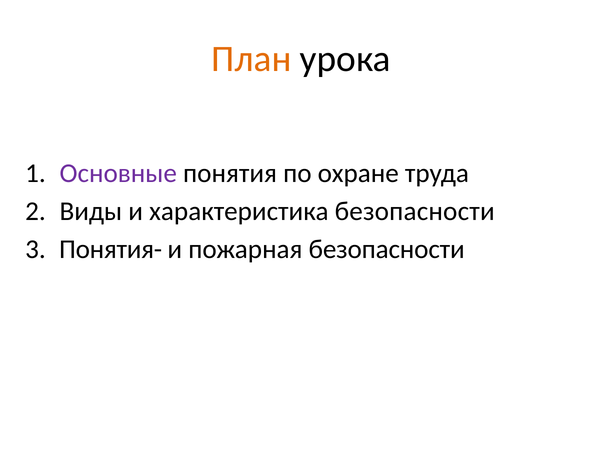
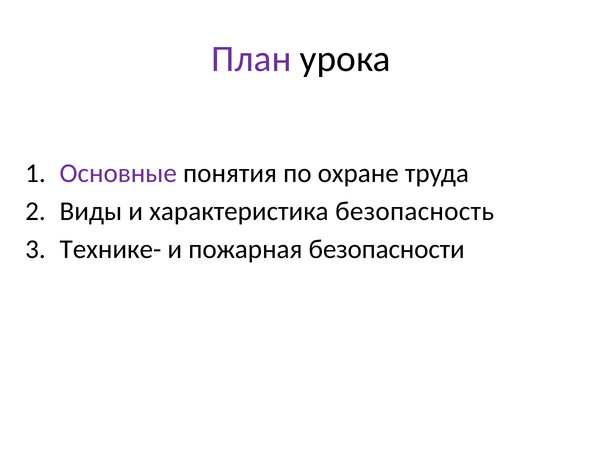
План colour: orange -> purple
характеристика безопасности: безопасности -> безопасность
Понятия-: Понятия- -> Технике-
